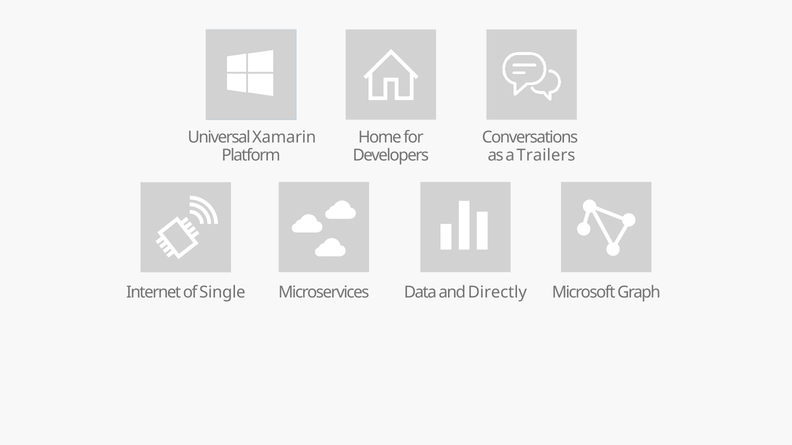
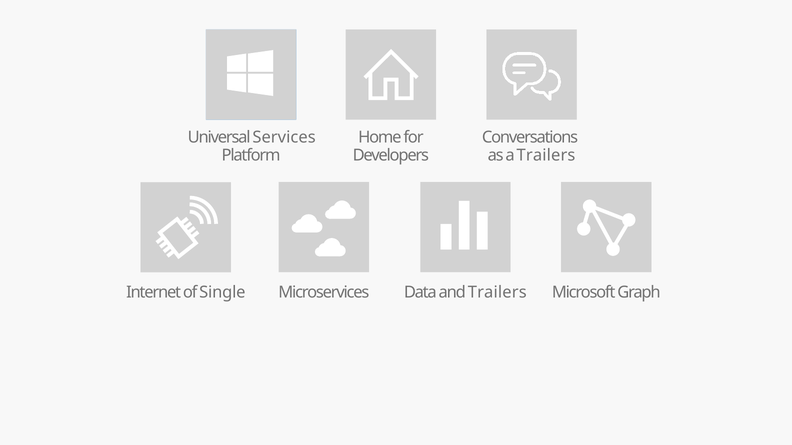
Xamarin: Xamarin -> Services
and Directly: Directly -> Trailers
